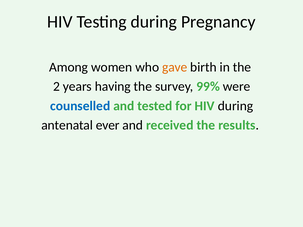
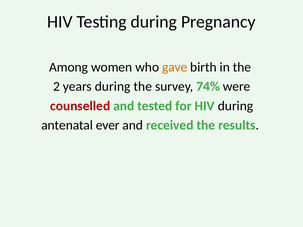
years having: having -> during
99%: 99% -> 74%
counselled colour: blue -> red
